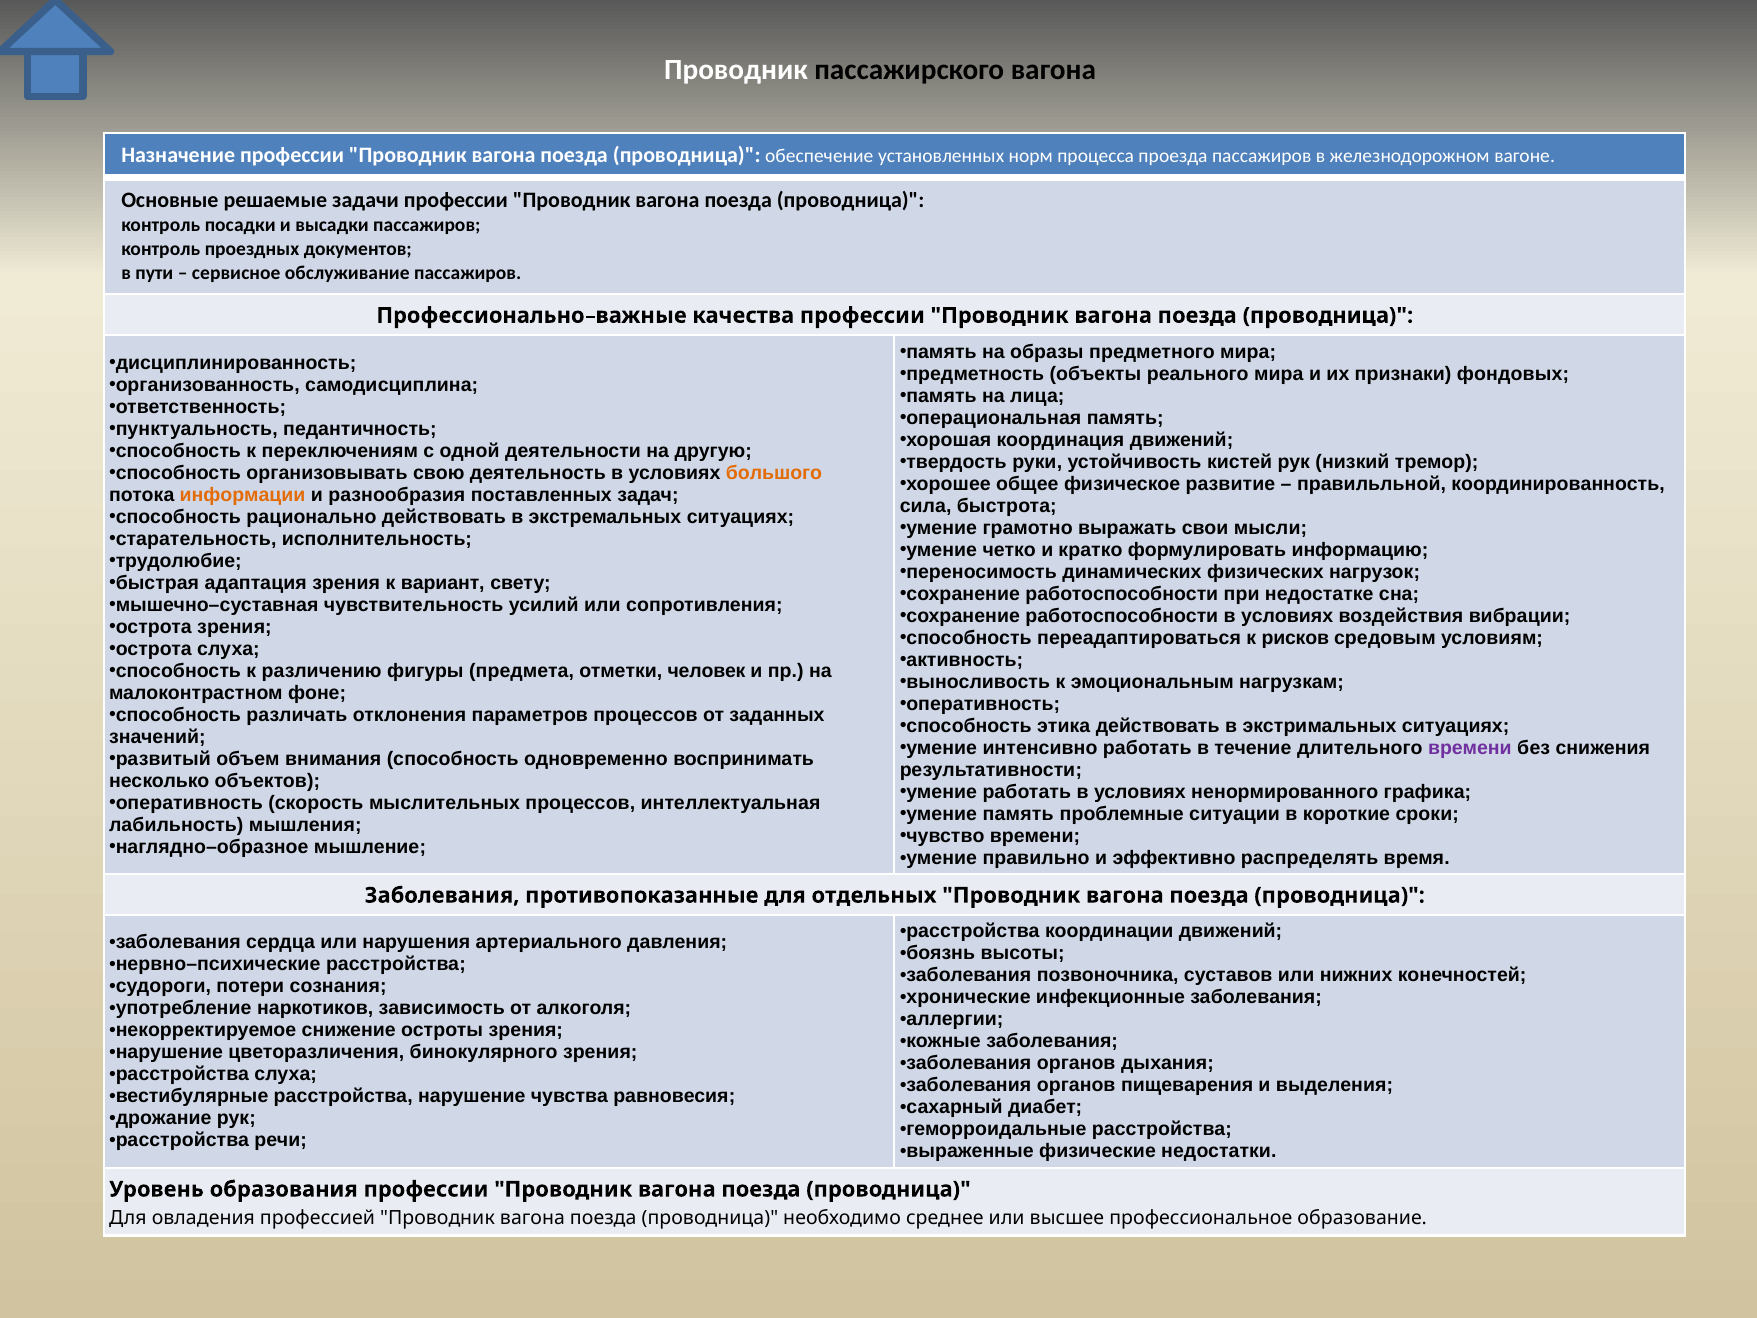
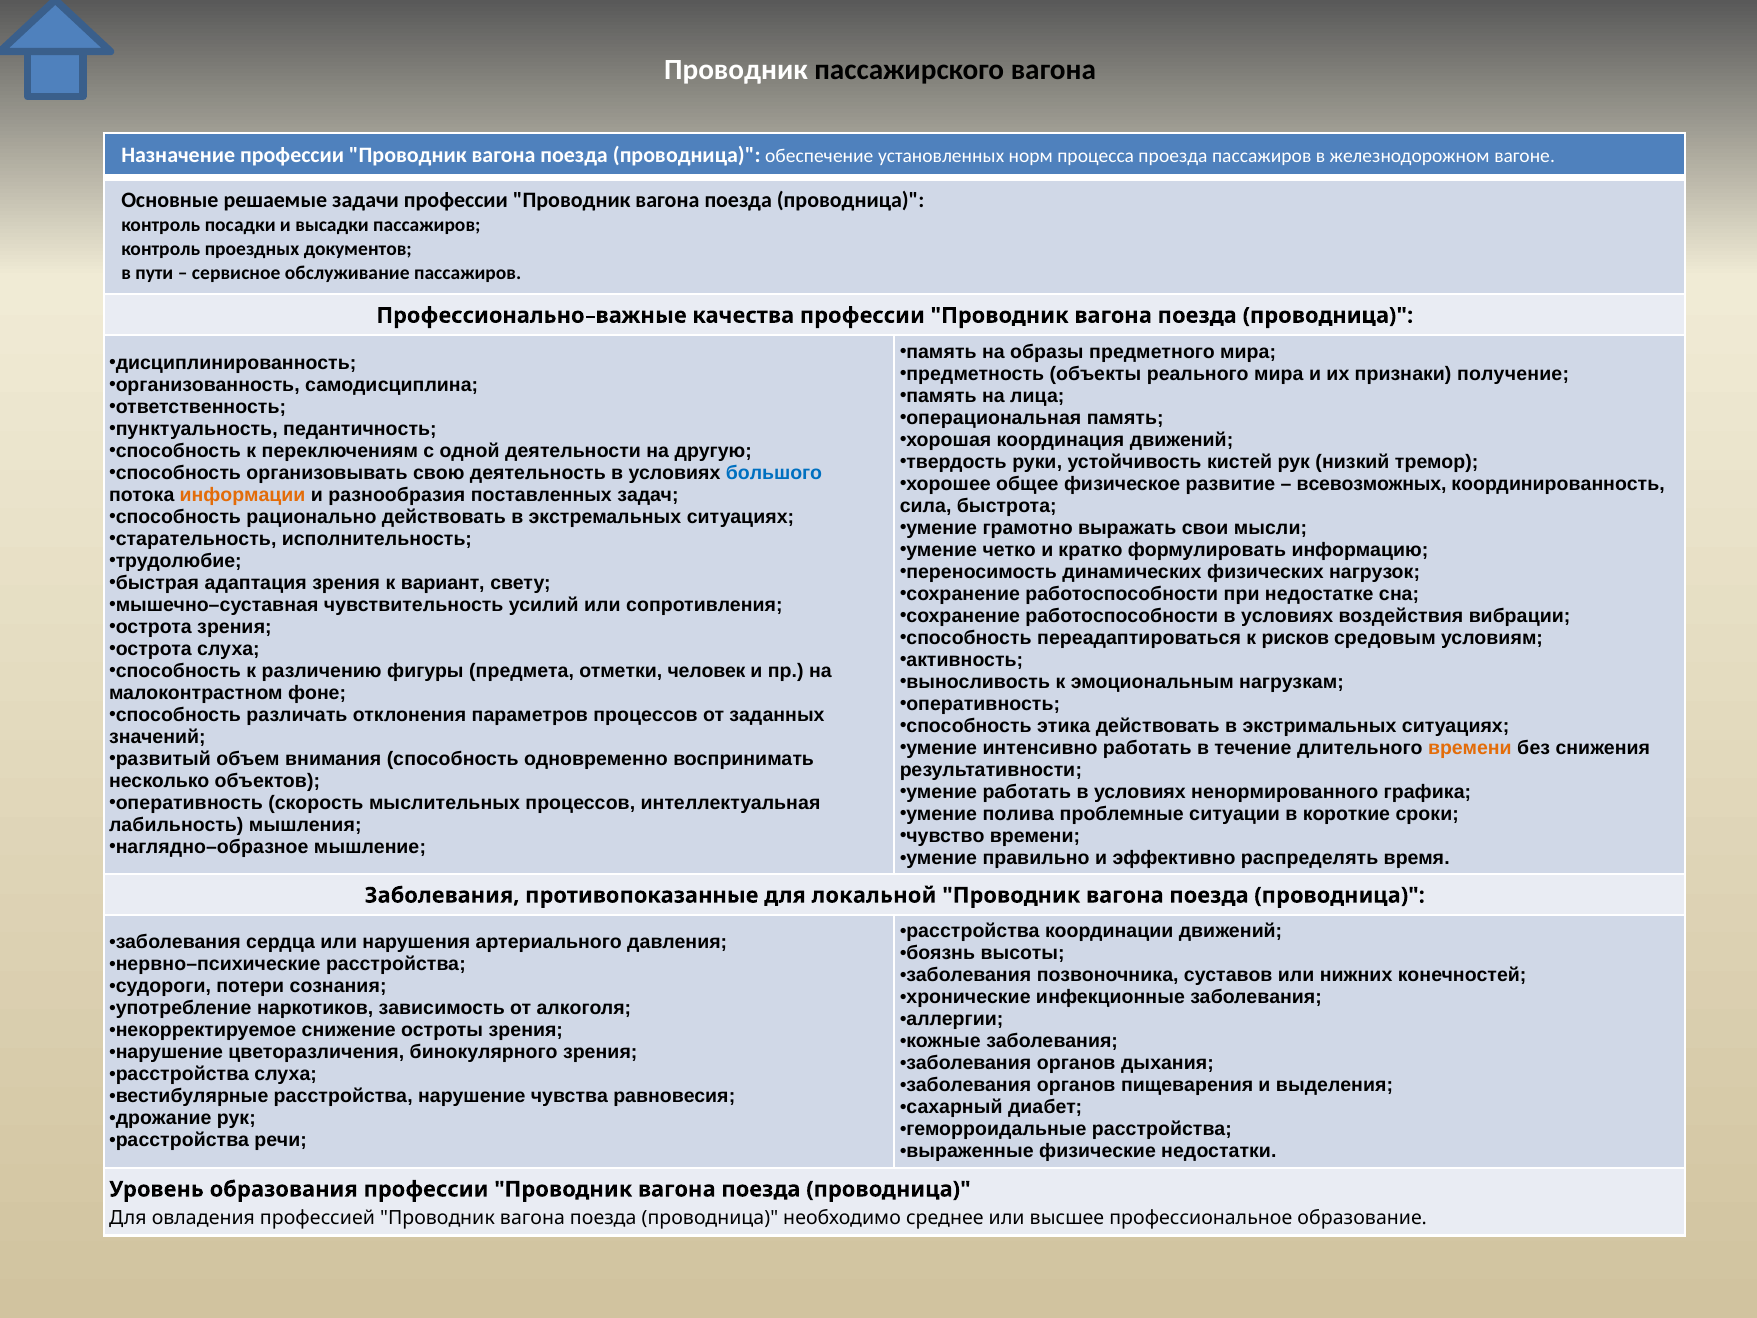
фондовых: фондовых -> получение
большого colour: orange -> blue
правильльной: правильльной -> всевозможных
времени at (1470, 747) colour: purple -> orange
умение память: память -> полива
отдельных: отдельных -> локальной
